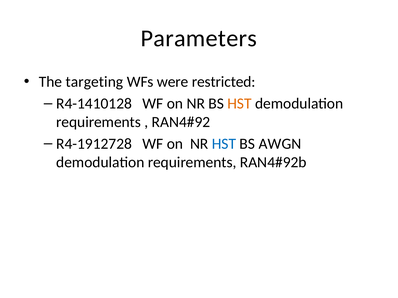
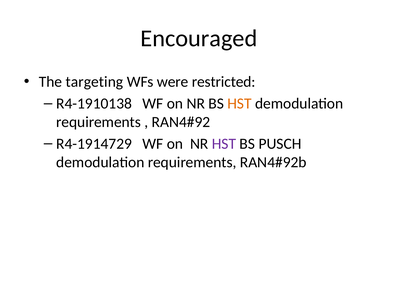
Parameters: Parameters -> Encouraged
R4-1410128: R4-1410128 -> R4-1910138
R4-1912728: R4-1912728 -> R4-1914729
HST at (224, 144) colour: blue -> purple
AWGN: AWGN -> PUSCH
